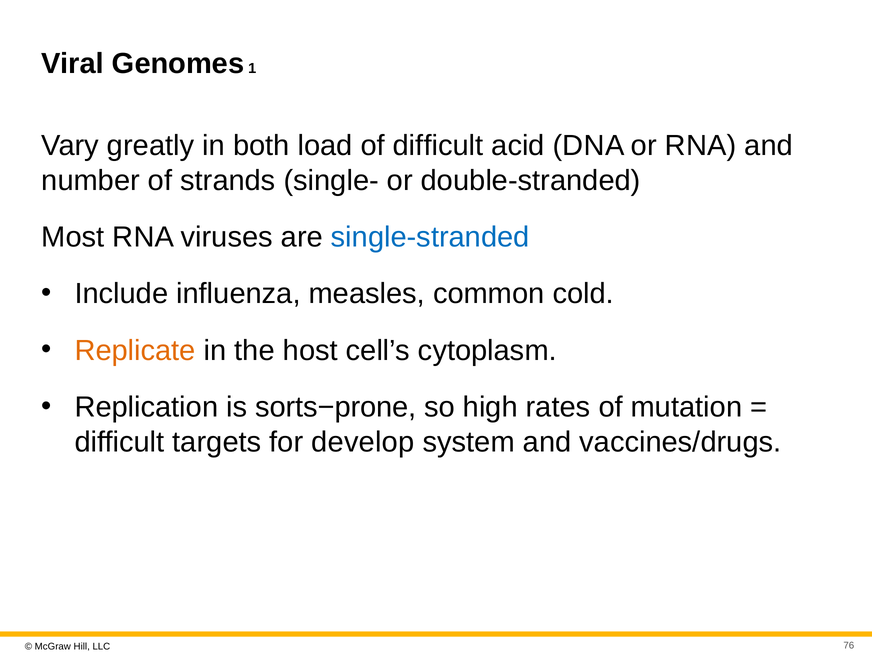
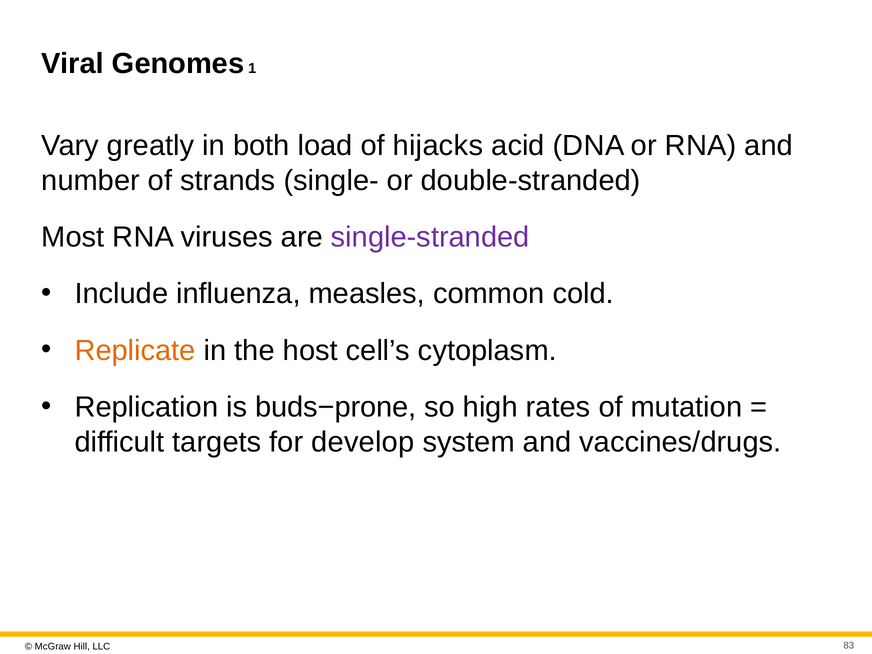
of difficult: difficult -> hijacks
single-stranded colour: blue -> purple
sorts−prone: sorts−prone -> buds−prone
76: 76 -> 83
